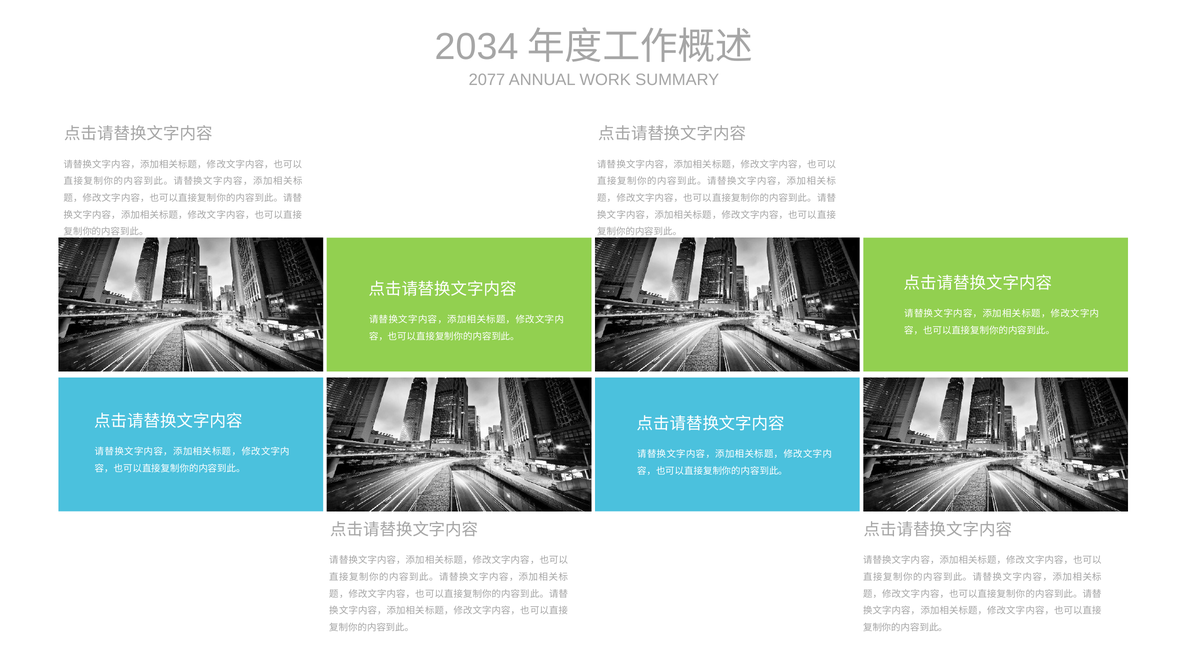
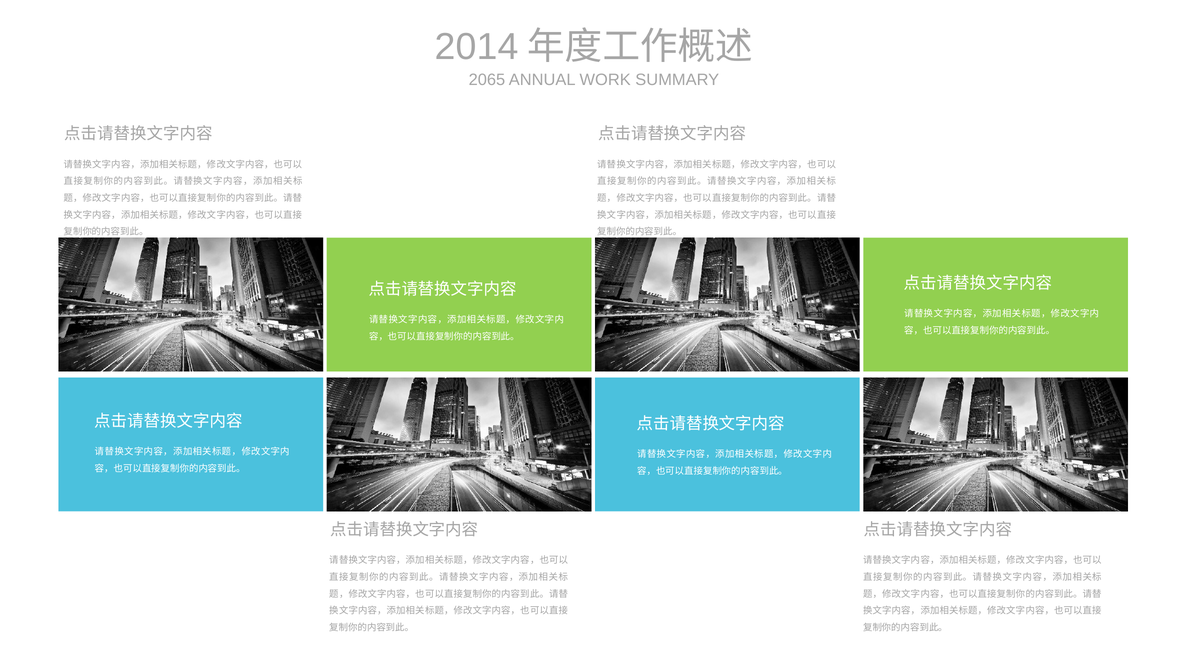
2034: 2034 -> 2014
2077: 2077 -> 2065
